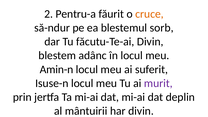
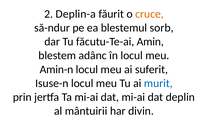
Pentru-a: Pentru-a -> Deplin-a
făcutu-Te-ai Divin: Divin -> Amin
murit colour: purple -> blue
